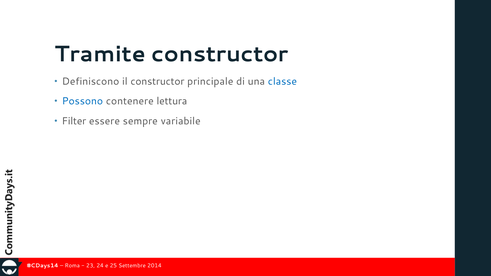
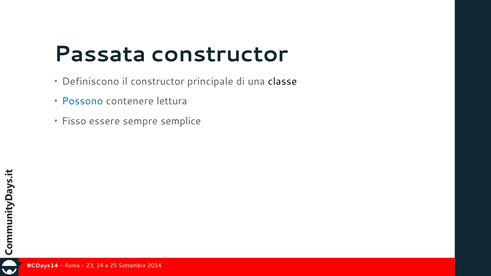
Tramite: Tramite -> Passata
classe colour: blue -> black
Filter: Filter -> Fisso
variabile: variabile -> semplice
